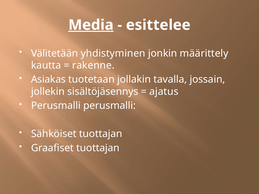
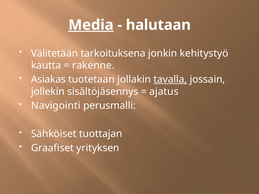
esittelee: esittelee -> halutaan
yhdistyminen: yhdistyminen -> tarkoituksena
määrittely: määrittely -> kehitystyö
tavalla underline: none -> present
Perusmalli at (56, 106): Perusmalli -> Navigointi
Graafiset tuottajan: tuottajan -> yrityksen
